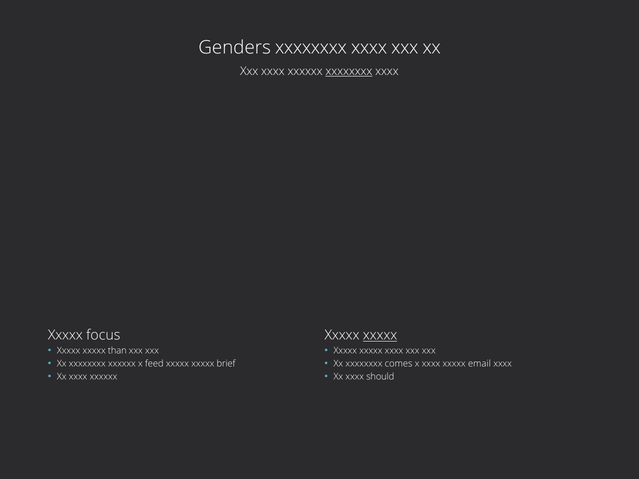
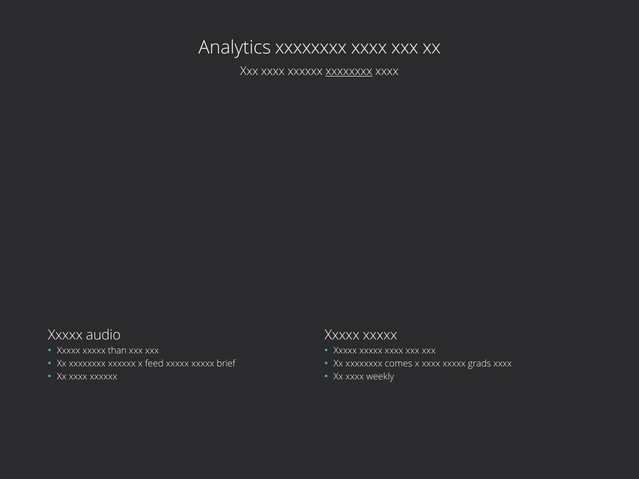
Genders: Genders -> Analytics
focus: focus -> audio
xxxxx at (380, 335) underline: present -> none
email: email -> grads
should: should -> weekly
